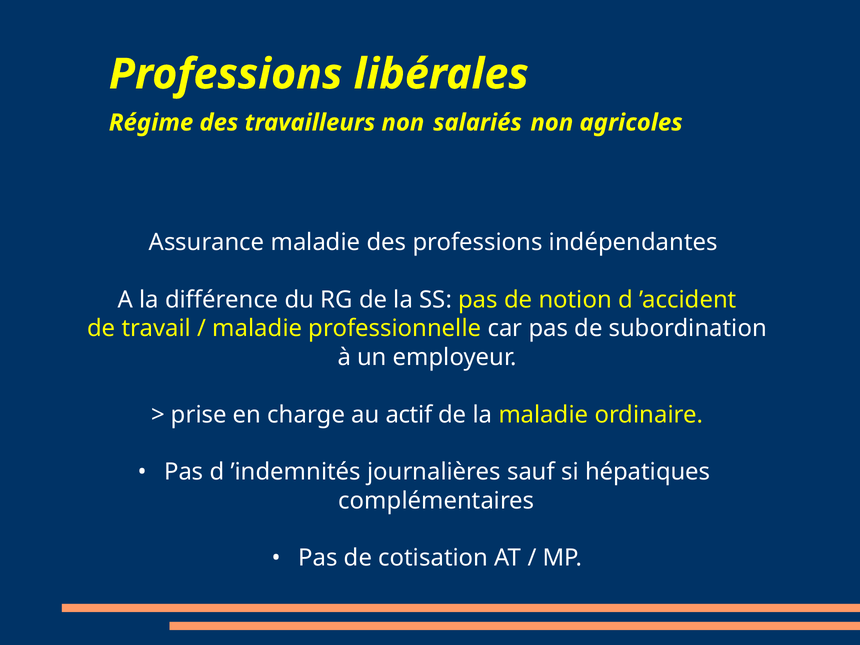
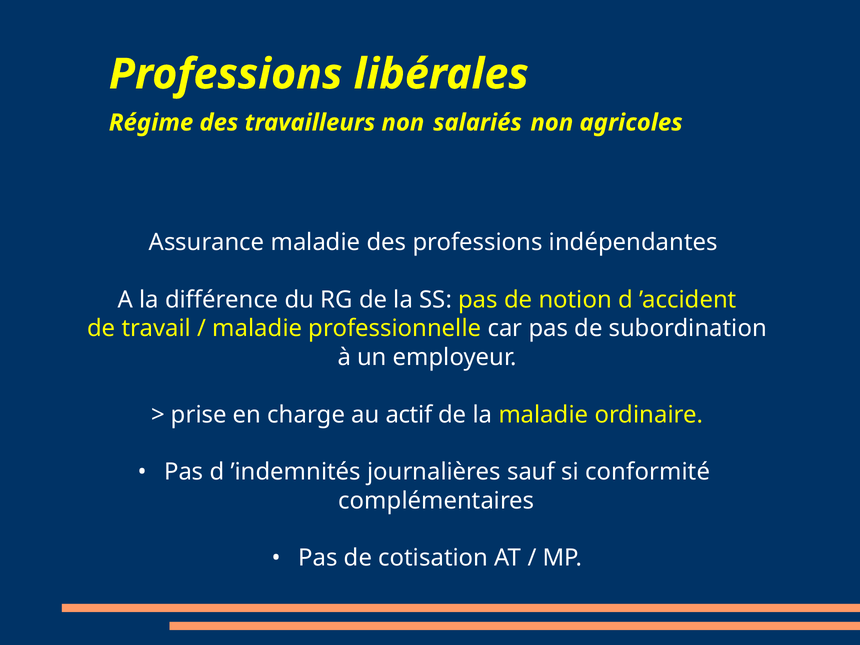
hépatiques: hépatiques -> conformité
